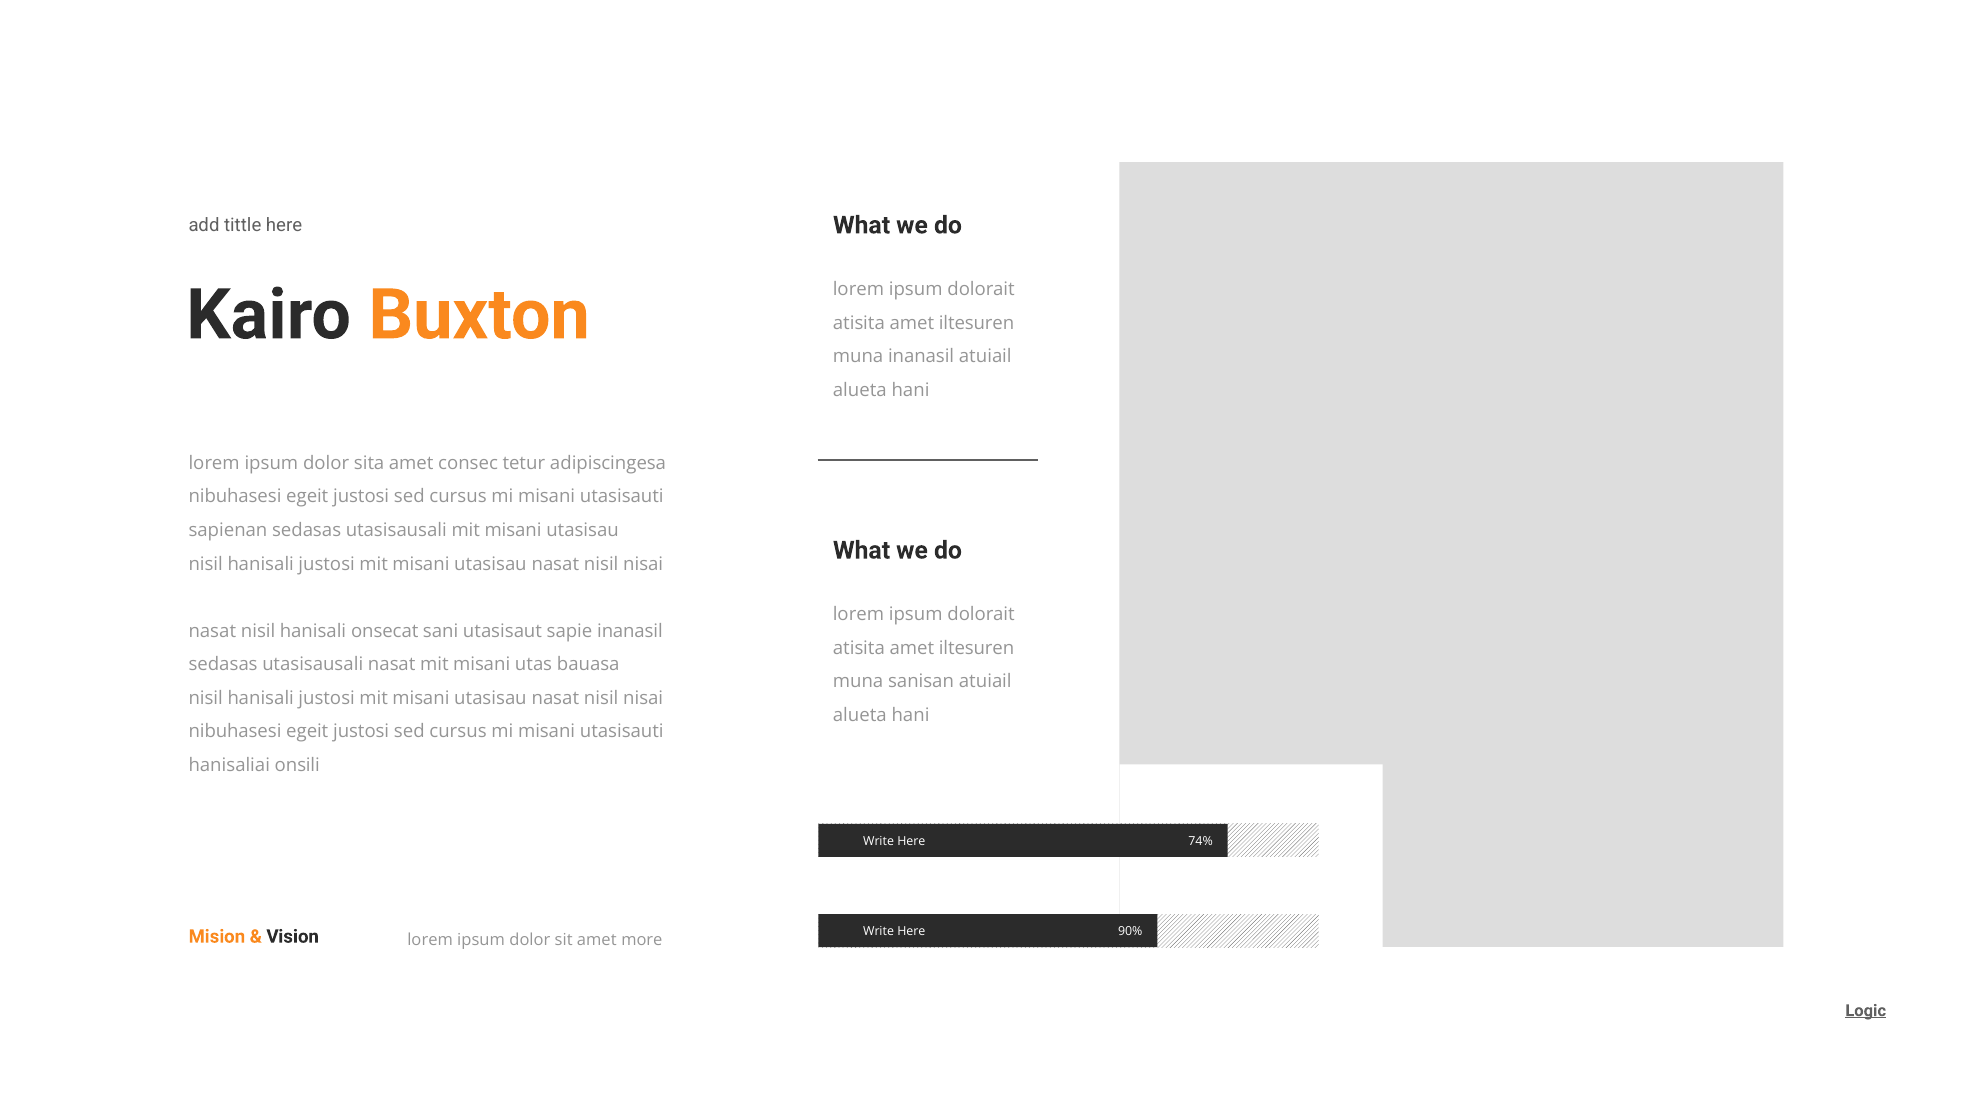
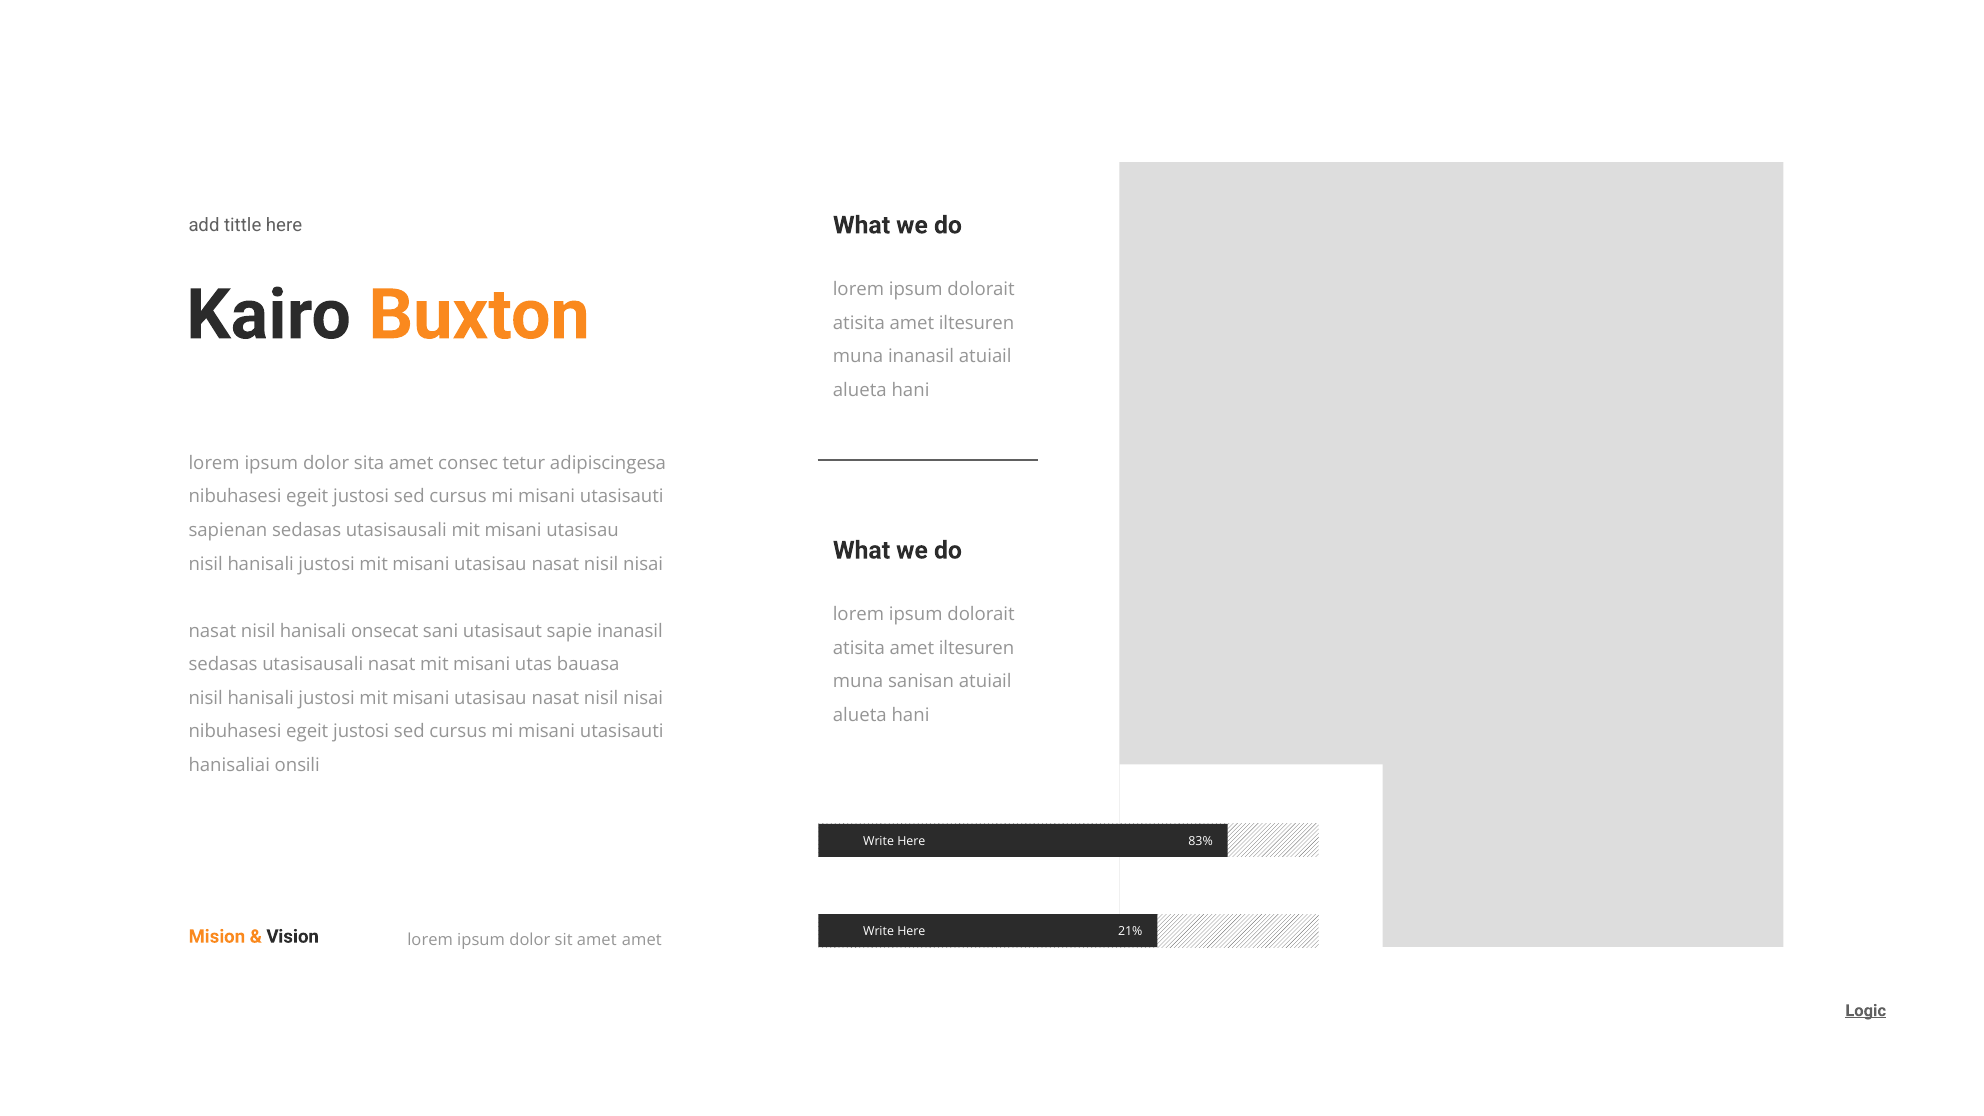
74%: 74% -> 83%
90%: 90% -> 21%
amet more: more -> amet
